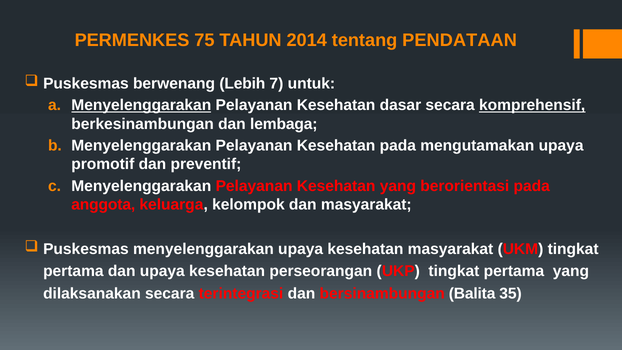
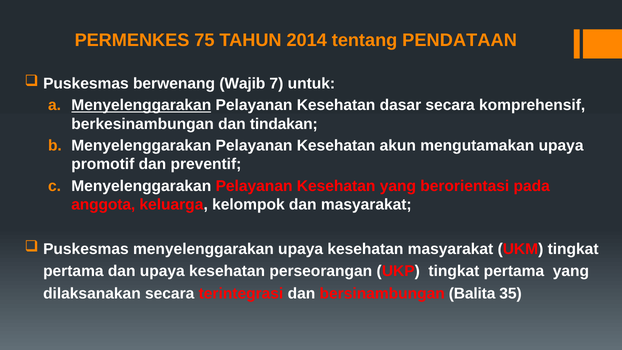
Lebih: Lebih -> Wajib
komprehensif underline: present -> none
lembaga: lembaga -> tindakan
Kesehatan pada: pada -> akun
